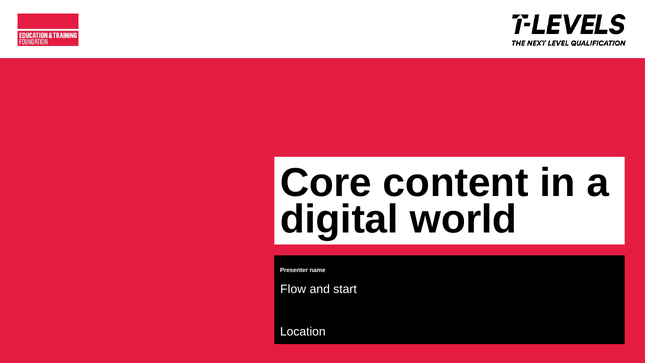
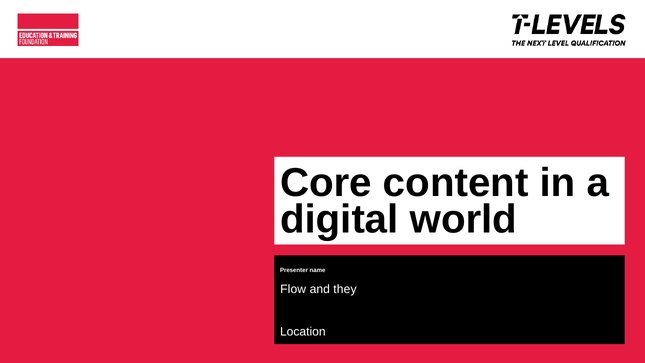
start: start -> they
